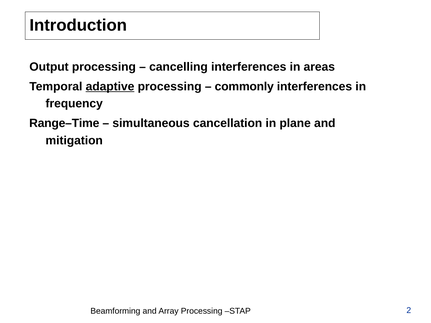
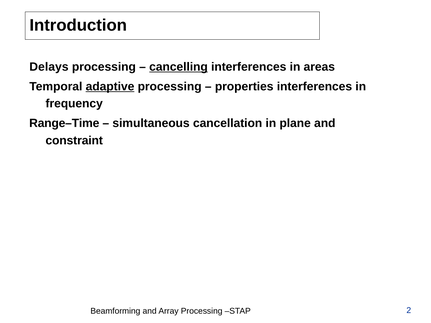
Output: Output -> Delays
cancelling underline: none -> present
commonly: commonly -> properties
mitigation: mitigation -> constraint
